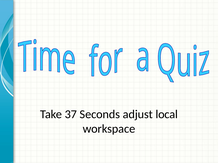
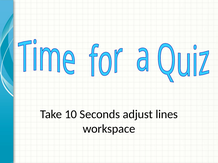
37: 37 -> 10
local: local -> lines
